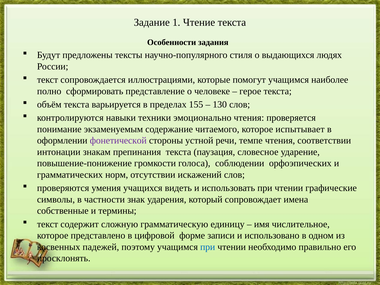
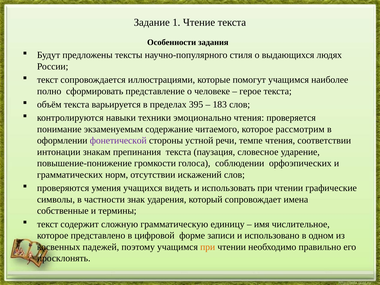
155: 155 -> 395
130: 130 -> 183
испытывает: испытывает -> рассмотрим
при at (208, 247) colour: blue -> orange
